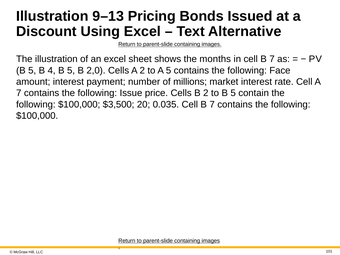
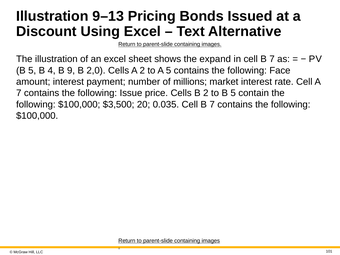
months: months -> expand
4 B 5: 5 -> 9
